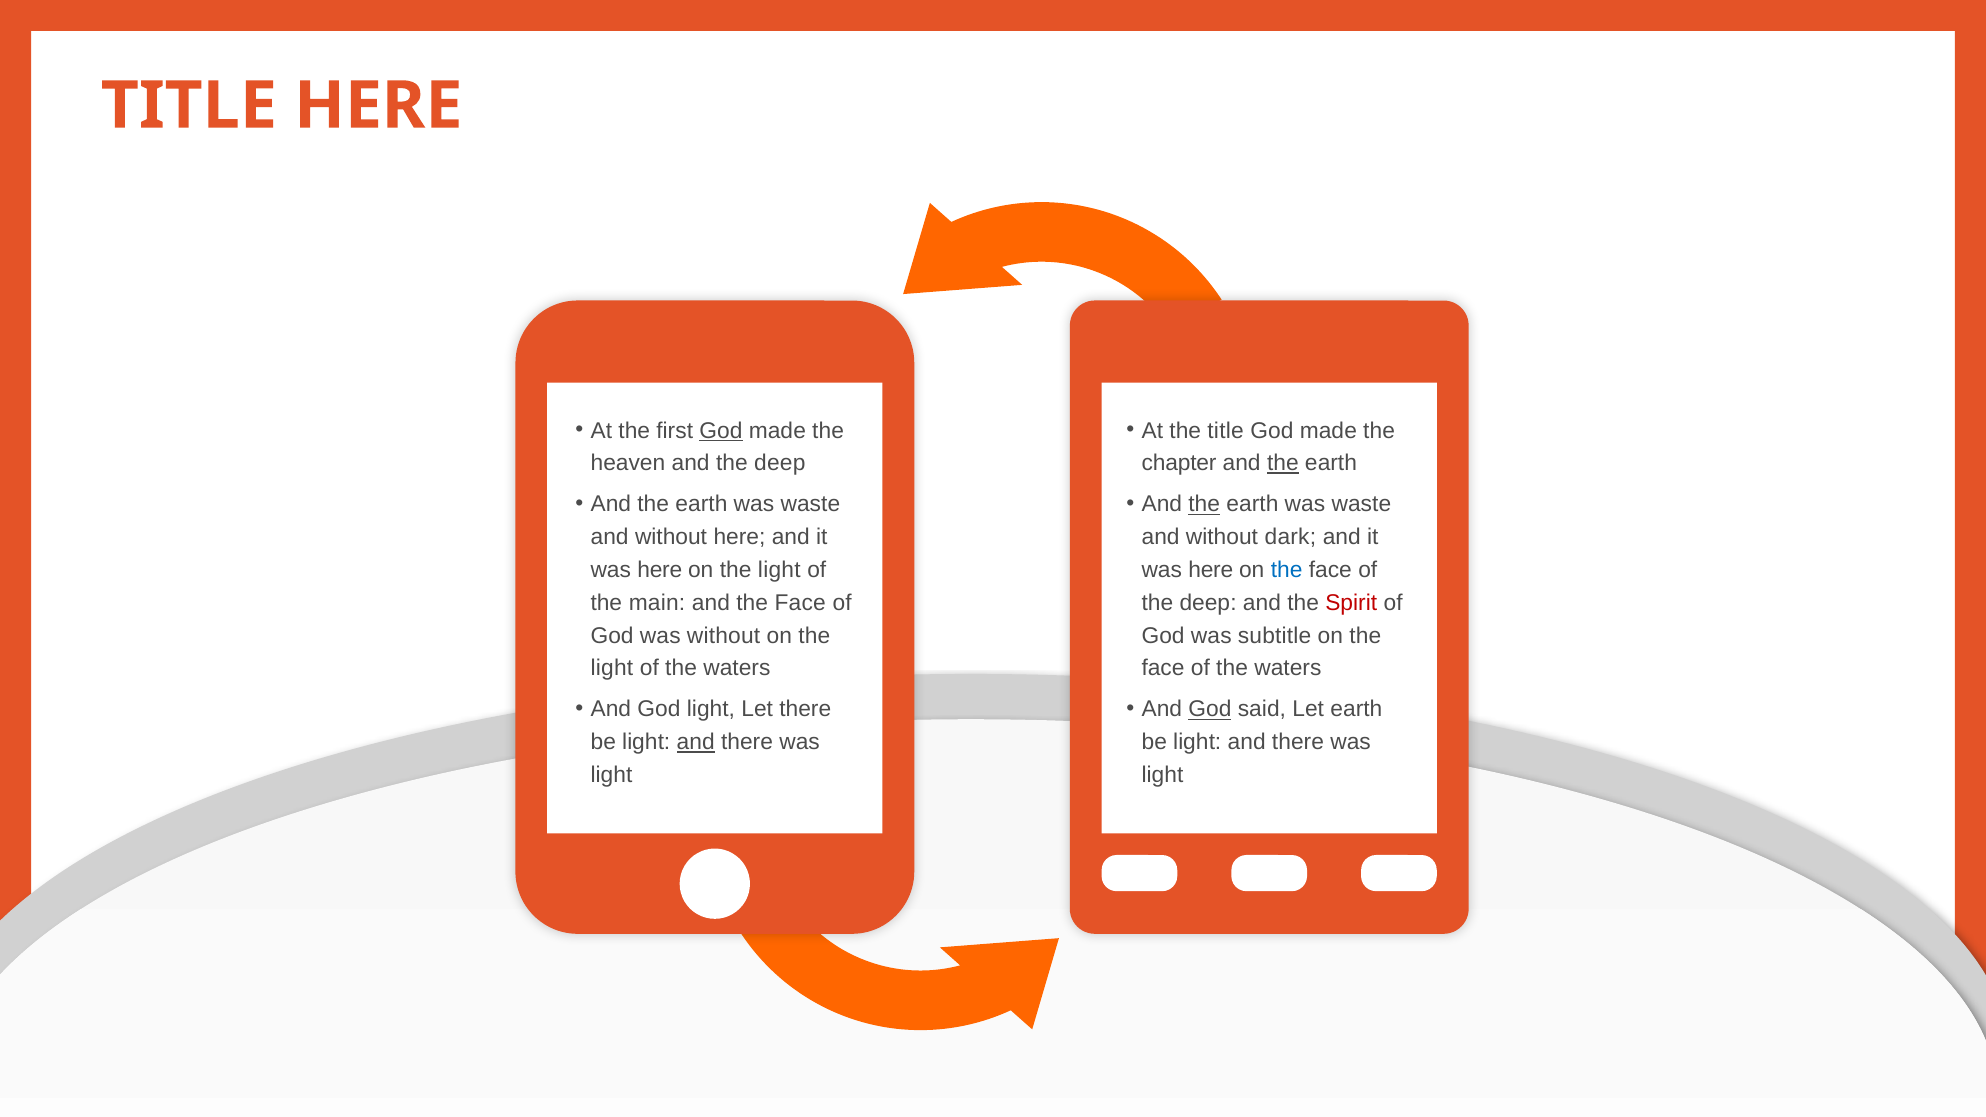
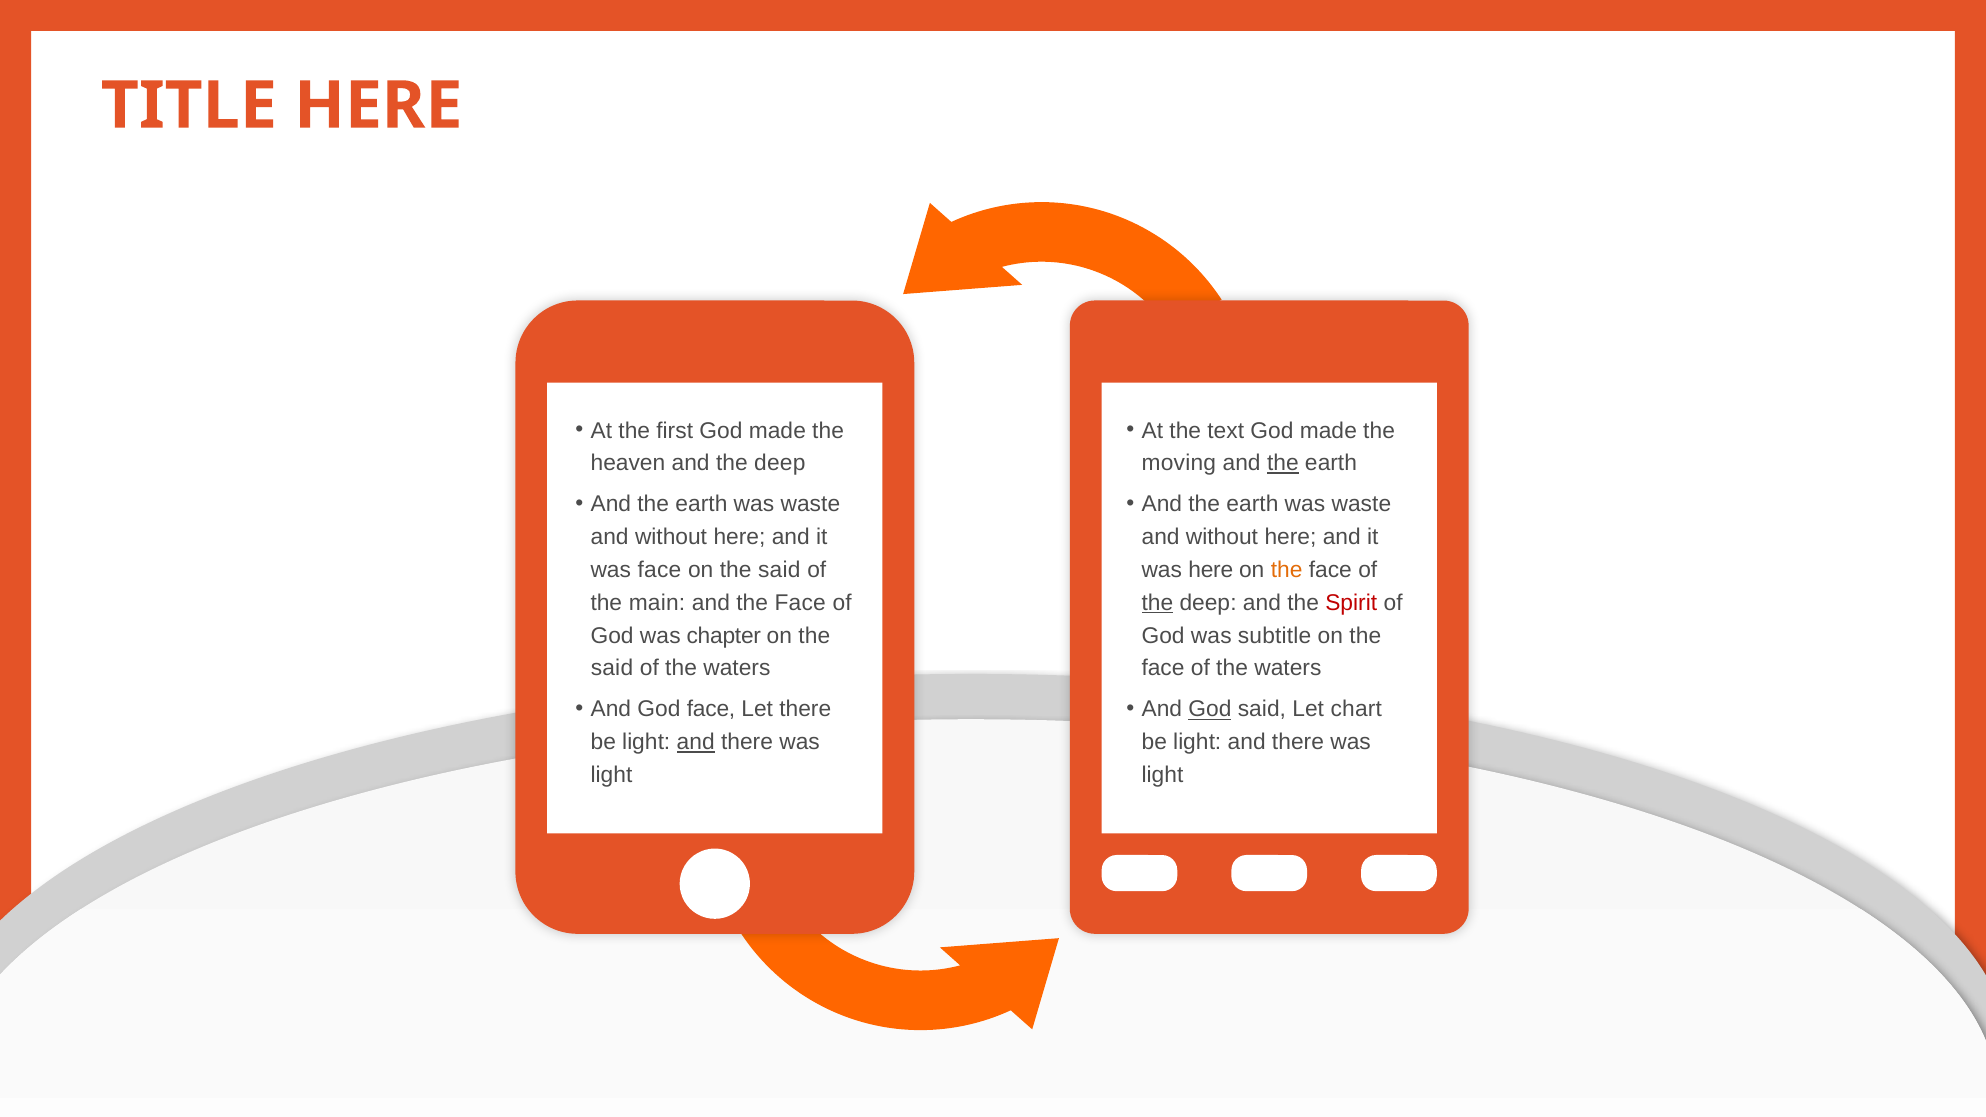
God at (721, 431) underline: present -> none
the title: title -> text
chapter: chapter -> moving
the at (1204, 504) underline: present -> none
dark at (1290, 537): dark -> here
here at (660, 570): here -> face
light at (779, 570): light -> said
the at (1287, 570) colour: blue -> orange
the at (1157, 603) underline: none -> present
was without: without -> chapter
light at (612, 668): light -> said
God light: light -> face
Let earth: earth -> chart
